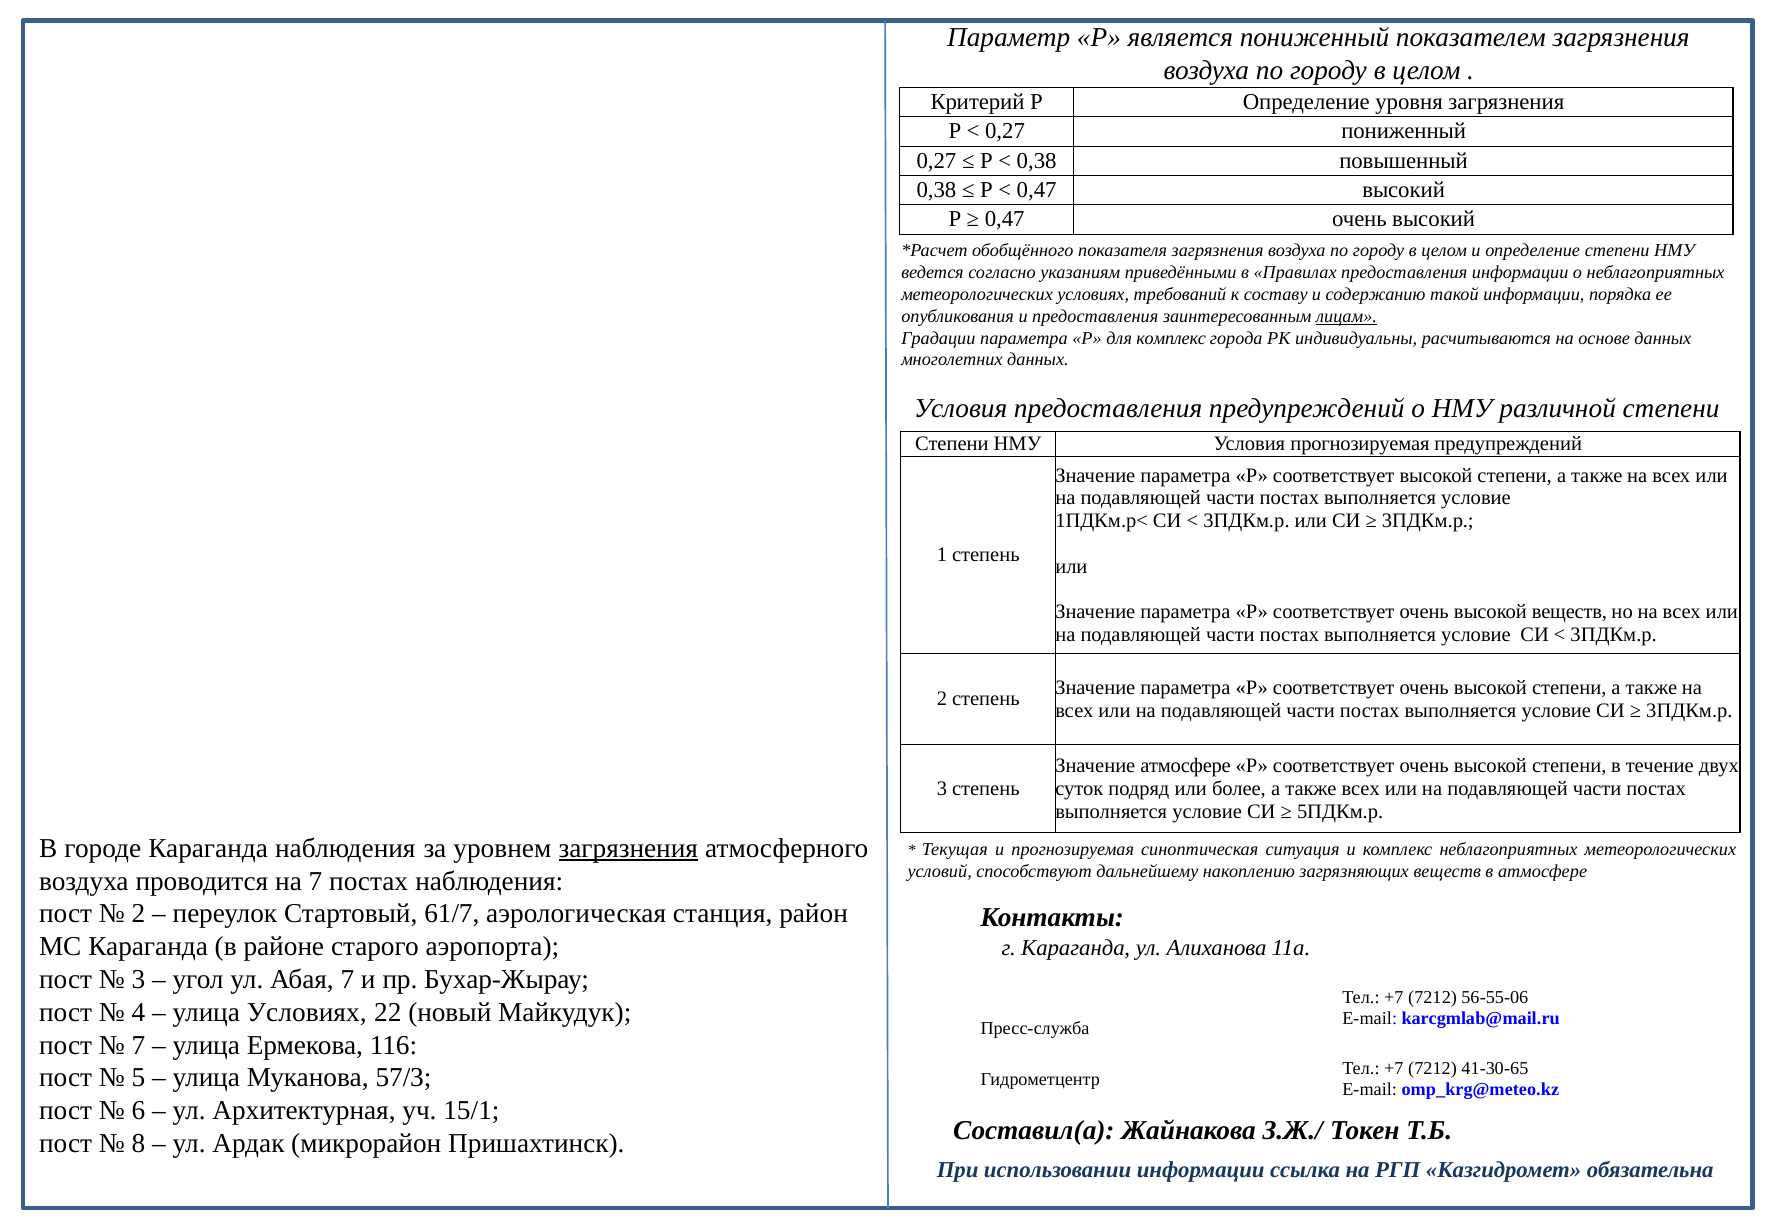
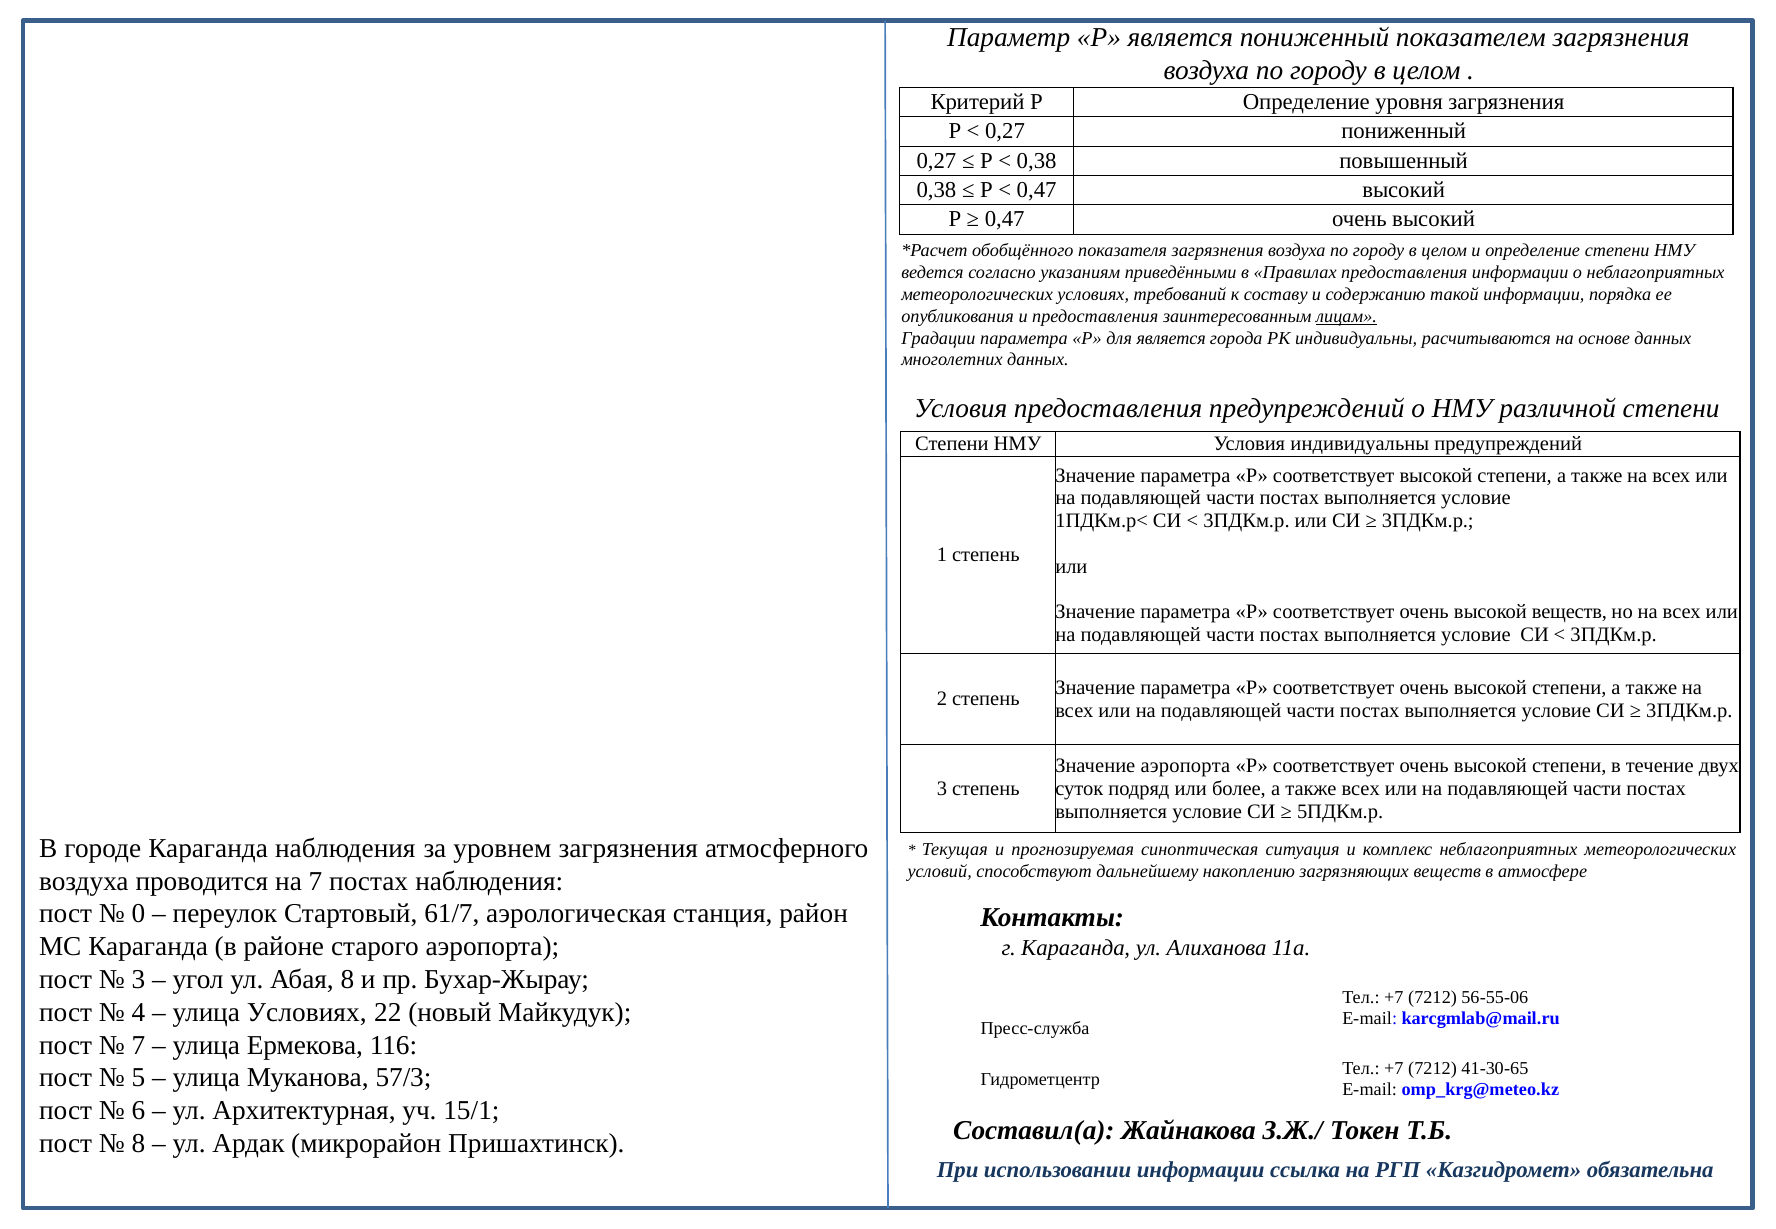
для комплекс: комплекс -> является
Условия прогнозируемая: прогнозируемая -> индивидуальны
Значение атмосфере: атмосфере -> аэропорта
загрязнения at (628, 849) underline: present -> none
2 at (138, 914): 2 -> 0
Абая 7: 7 -> 8
